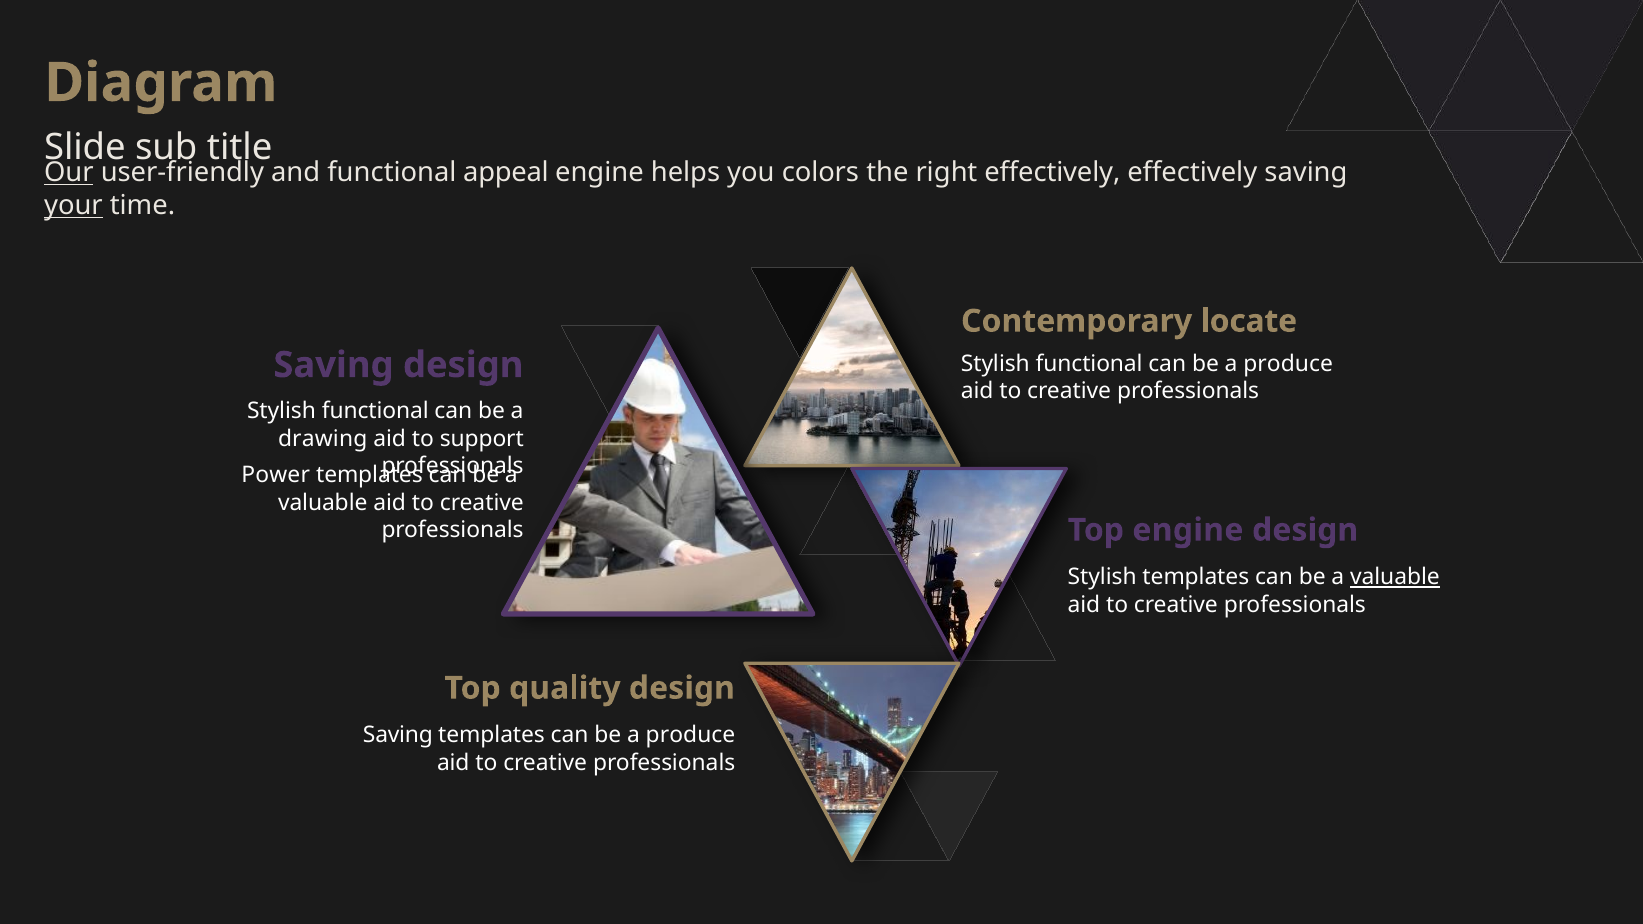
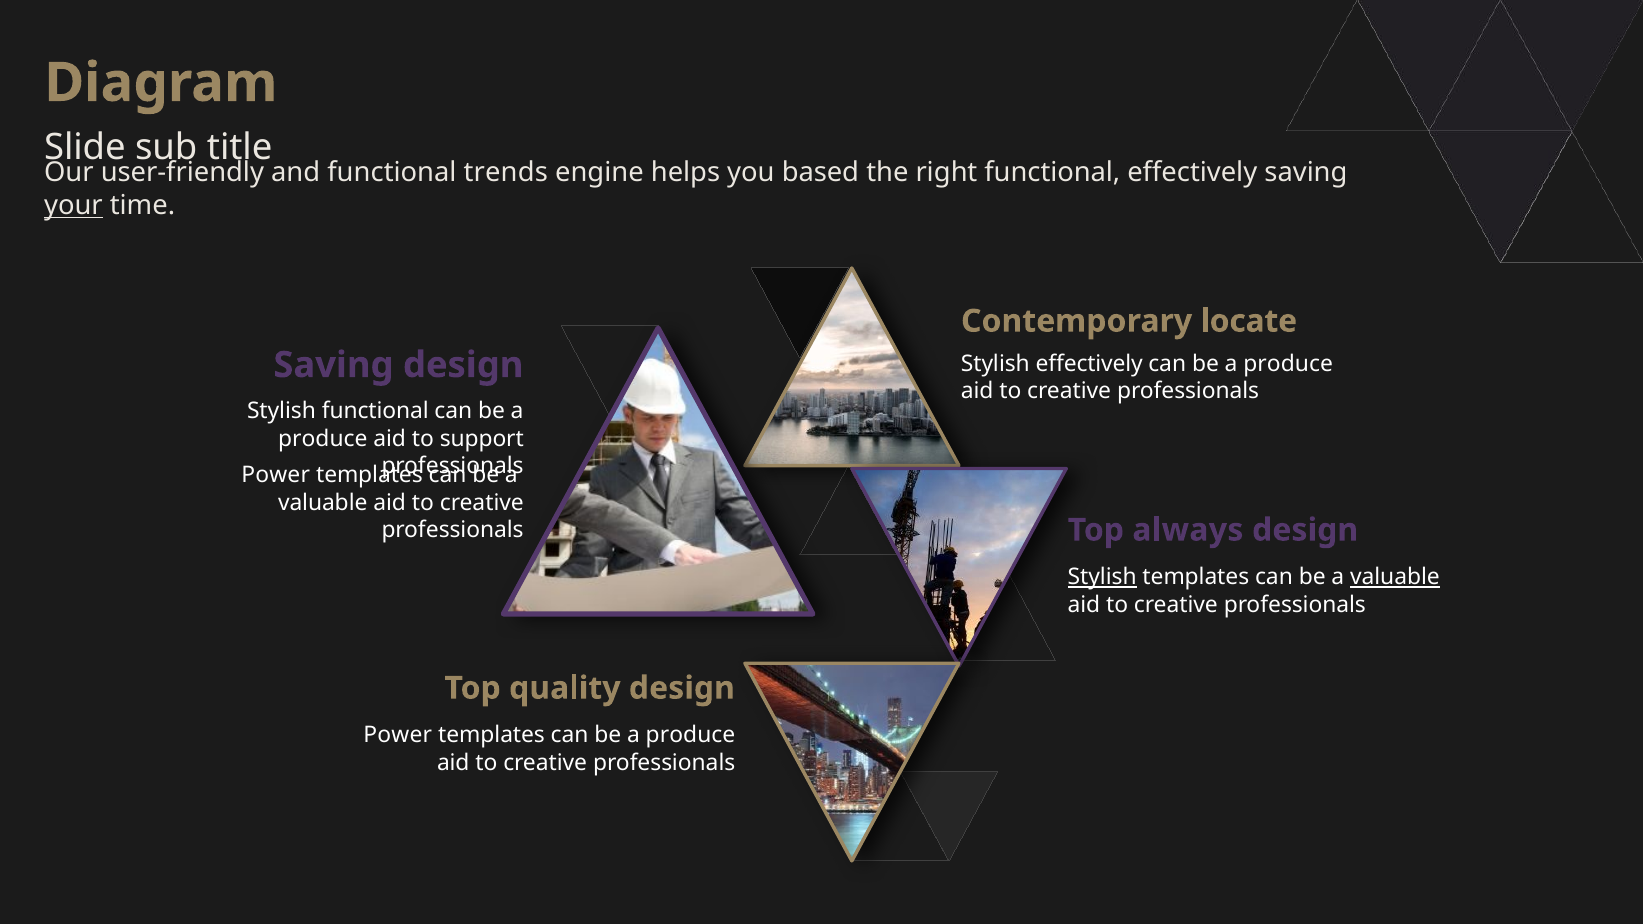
Our underline: present -> none
appeal: appeal -> trends
colors: colors -> based
right effectively: effectively -> functional
functional at (1089, 364): functional -> effectively
drawing at (323, 439): drawing -> produce
Top engine: engine -> always
Stylish at (1102, 577) underline: none -> present
Saving at (398, 735): Saving -> Power
